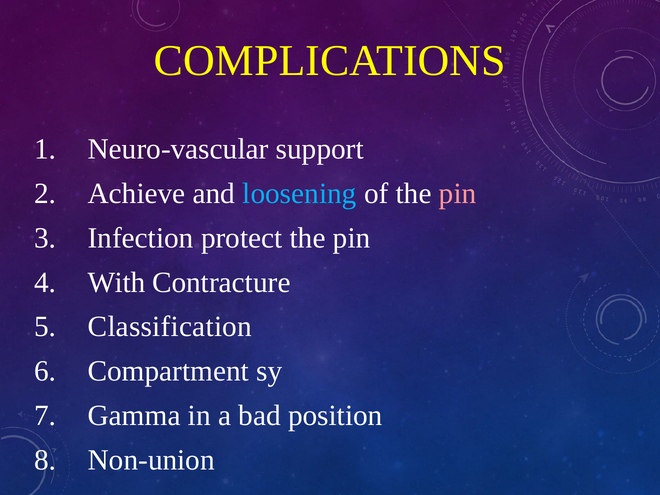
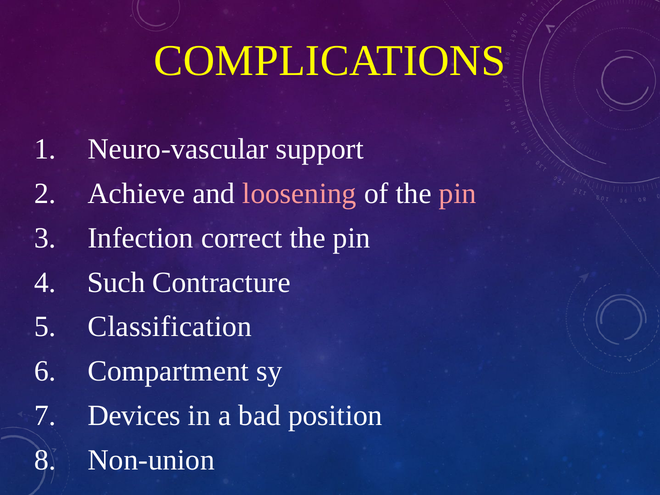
loosening colour: light blue -> pink
protect: protect -> correct
With: With -> Such
Gamma: Gamma -> Devices
